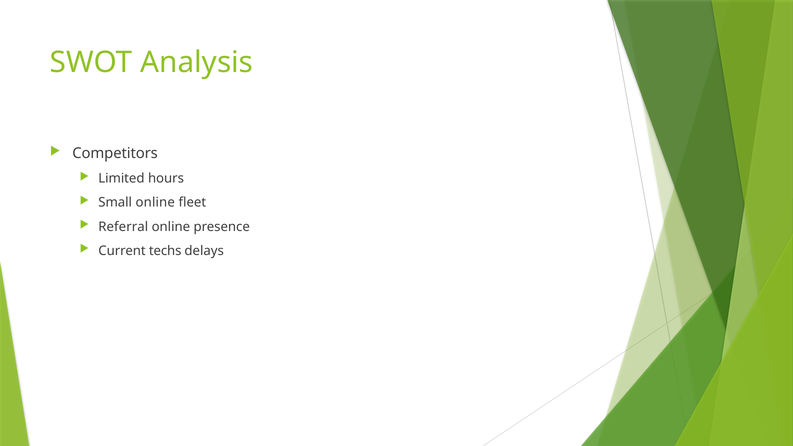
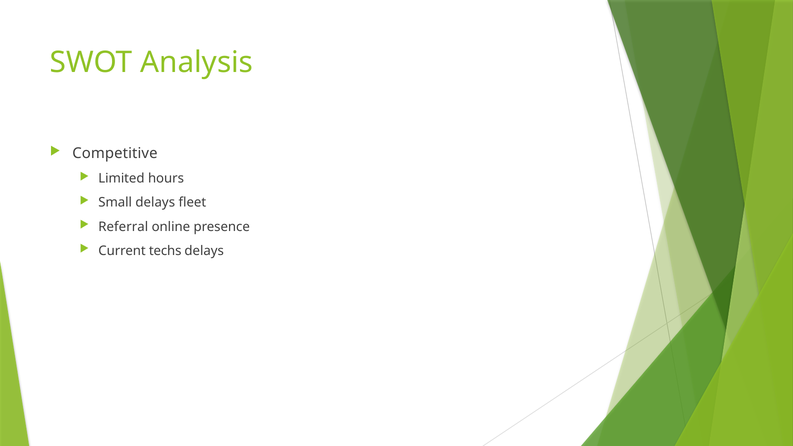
Competitors: Competitors -> Competitive
Small online: online -> delays
